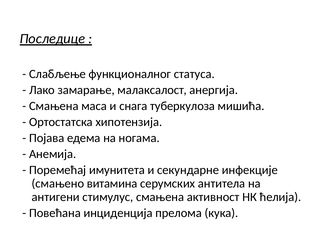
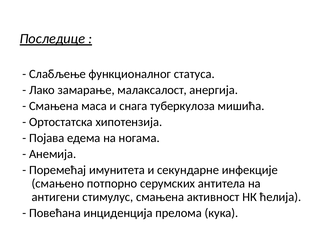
витамина: витамина -> потпорно
